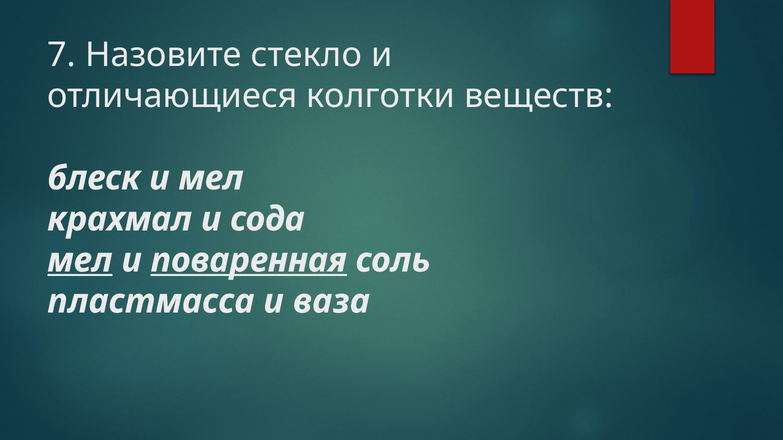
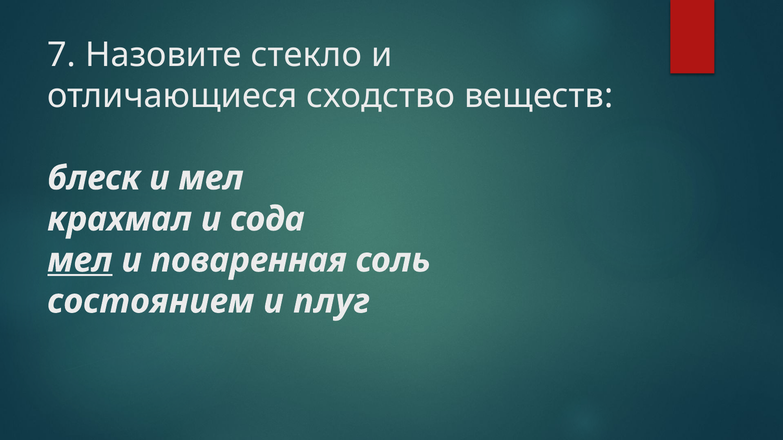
колготки: колготки -> сходство
поваренная underline: present -> none
пластмасса: пластмасса -> состоянием
ваза: ваза -> плуг
